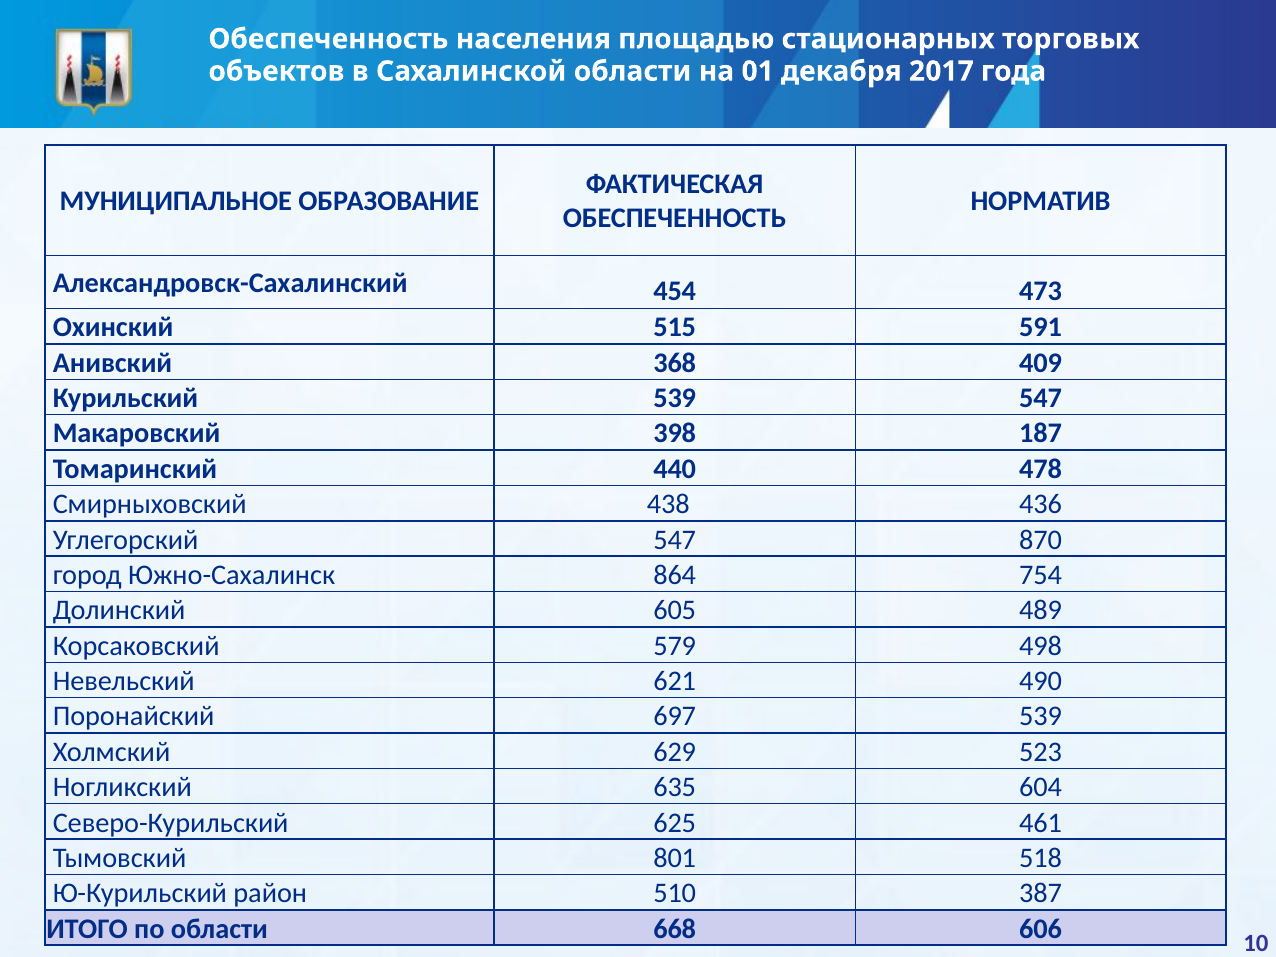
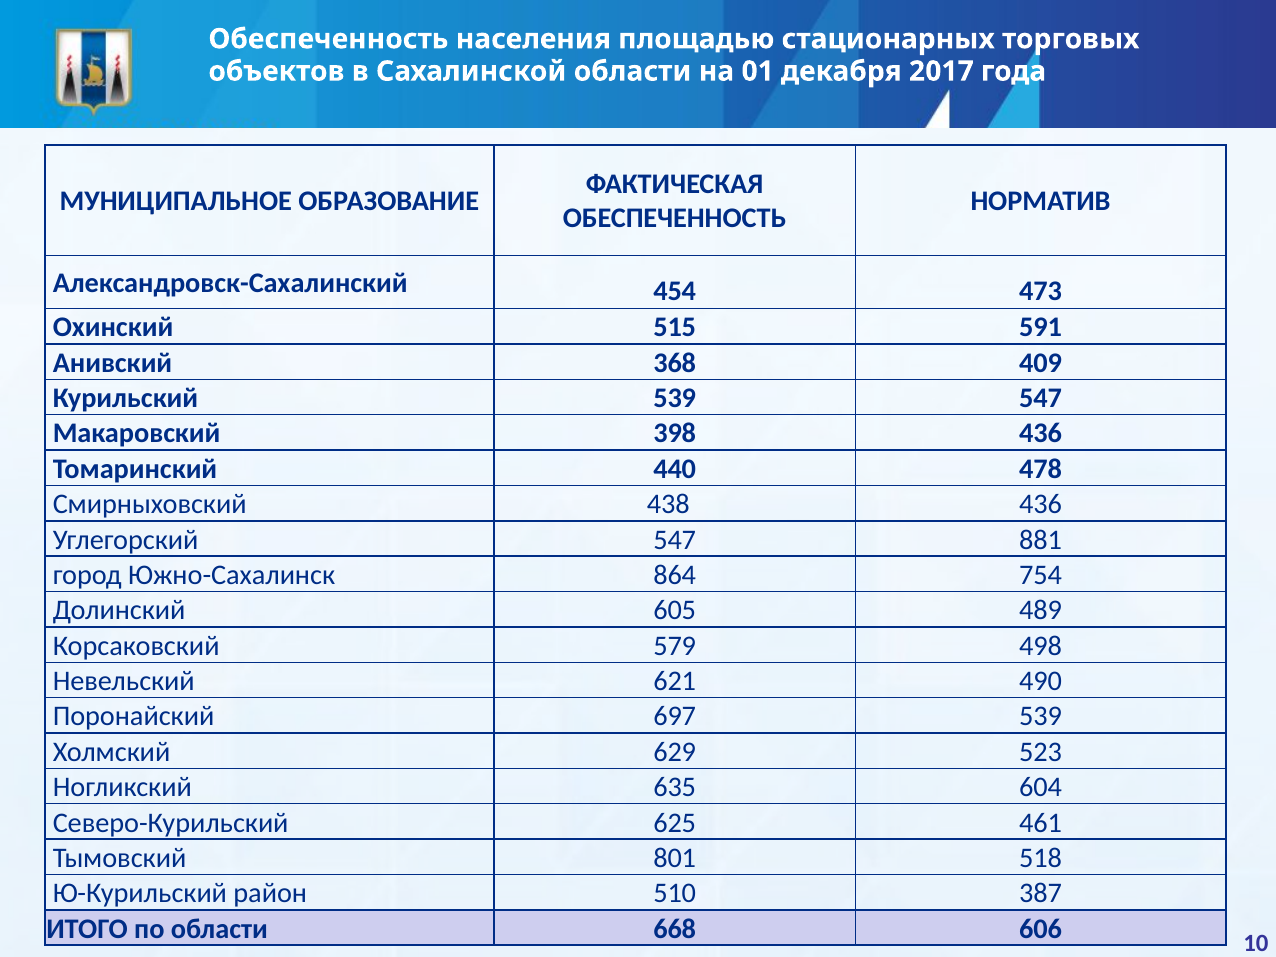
398 187: 187 -> 436
870: 870 -> 881
